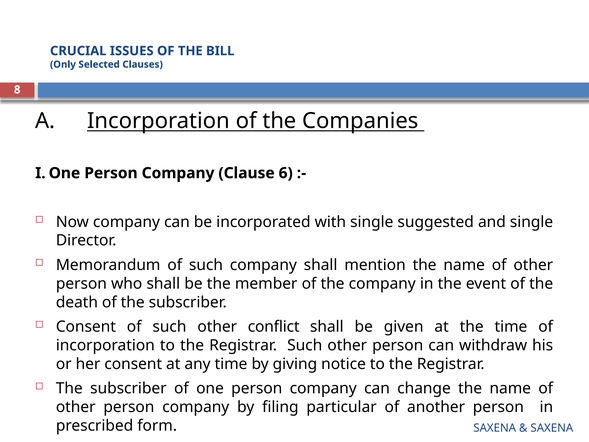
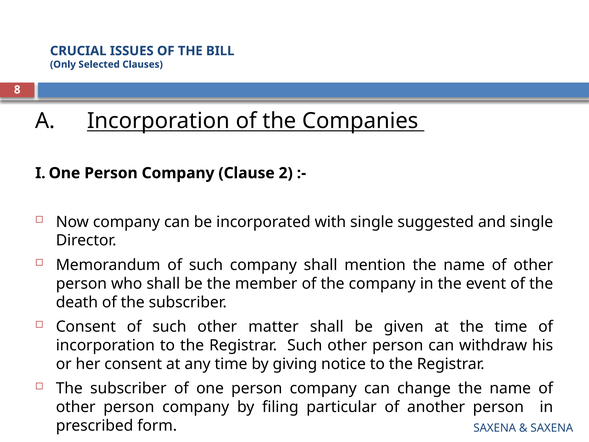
6: 6 -> 2
conflict: conflict -> matter
